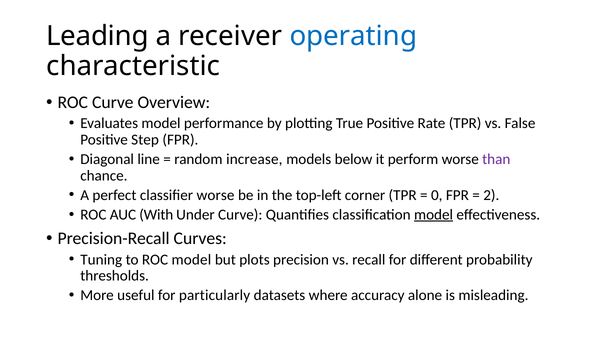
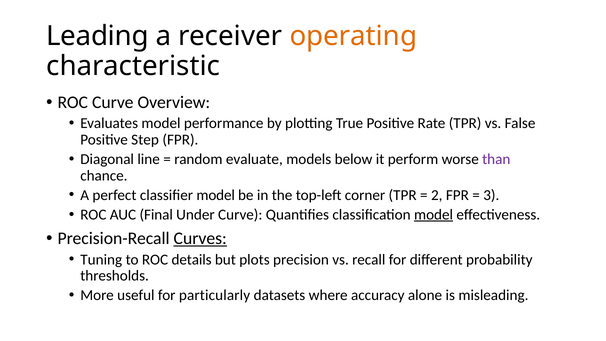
operating colour: blue -> orange
increase: increase -> evaluate
classifier worse: worse -> model
0: 0 -> 2
2: 2 -> 3
With: With -> Final
Curves underline: none -> present
ROC model: model -> details
